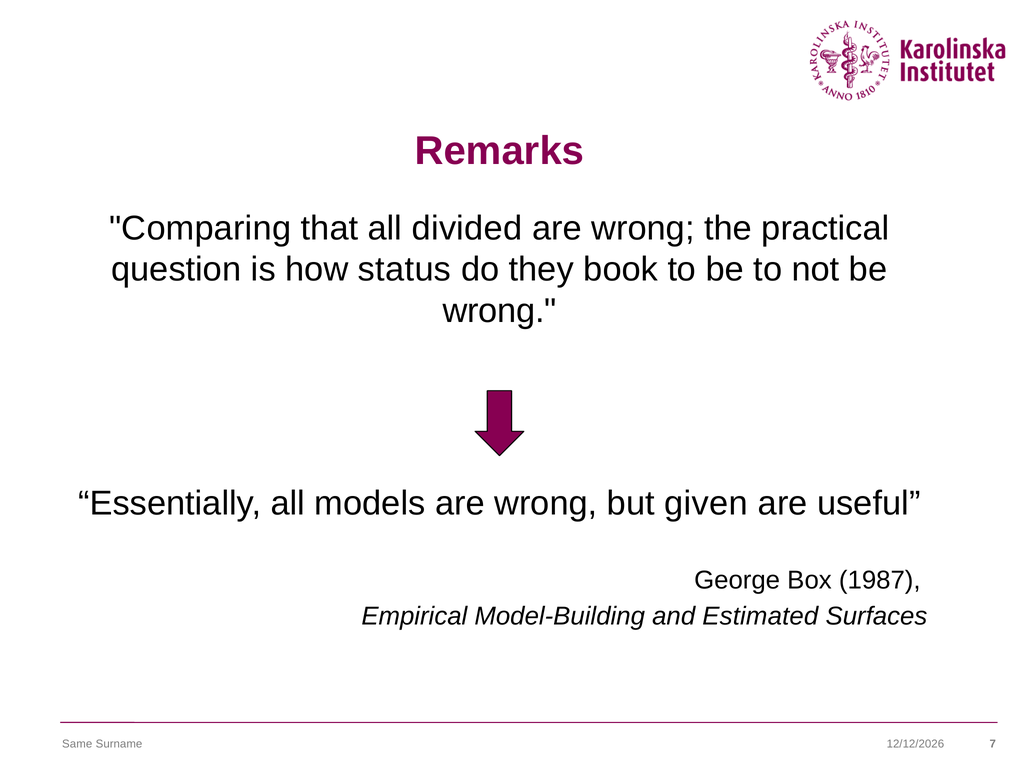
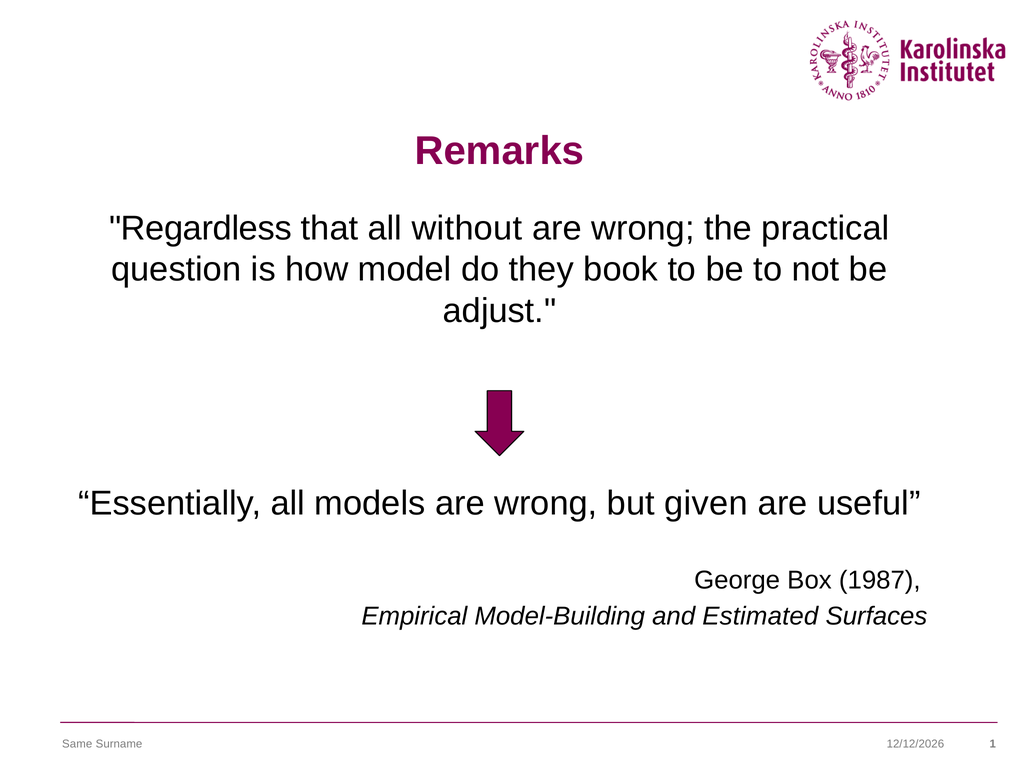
Comparing: Comparing -> Regardless
divided: divided -> without
status: status -> model
wrong at (500, 311): wrong -> adjust
7: 7 -> 1
